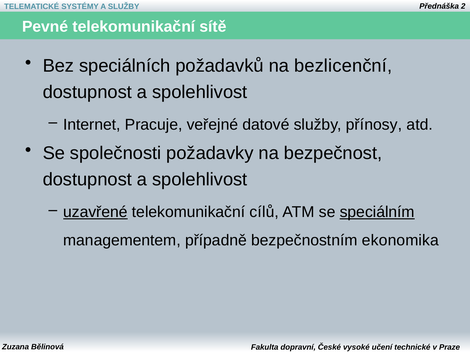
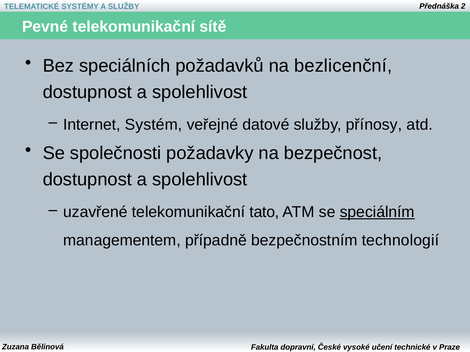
Pracuje: Pracuje -> Systém
uzavřené underline: present -> none
cílů: cílů -> tato
ekonomika: ekonomika -> technologií
